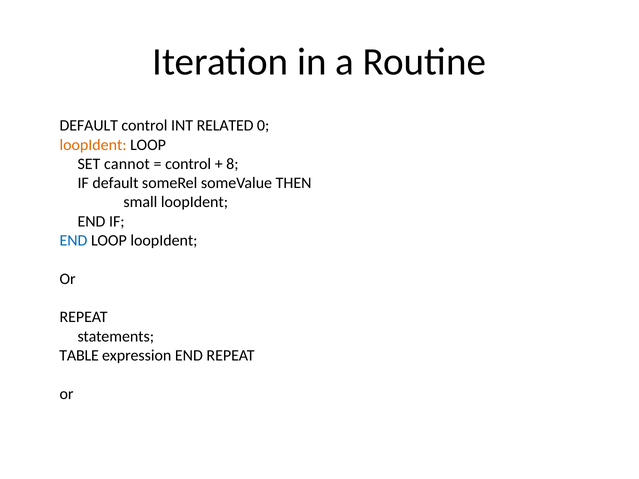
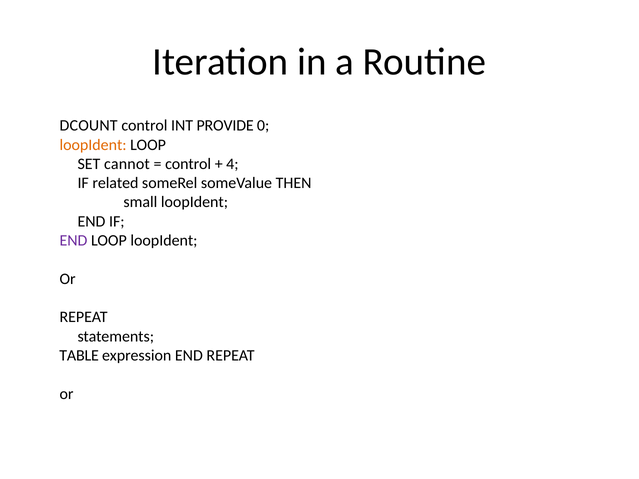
DEFAULT at (89, 126): DEFAULT -> DCOUNT
RELATED: RELATED -> PROVIDE
8: 8 -> 4
IF default: default -> related
END at (73, 241) colour: blue -> purple
